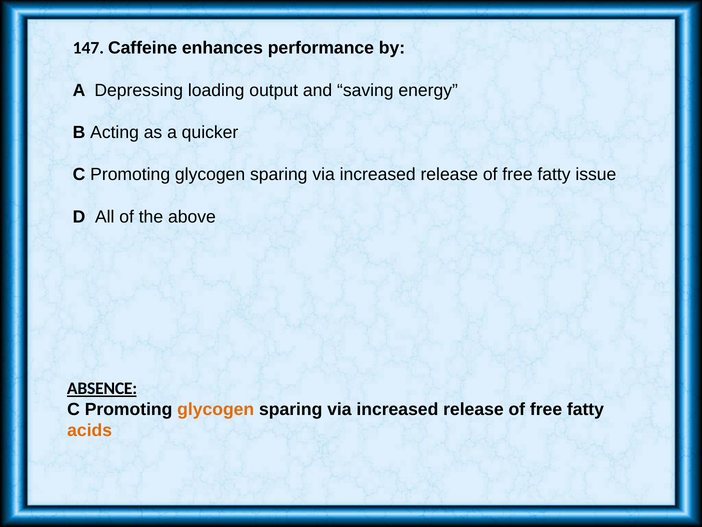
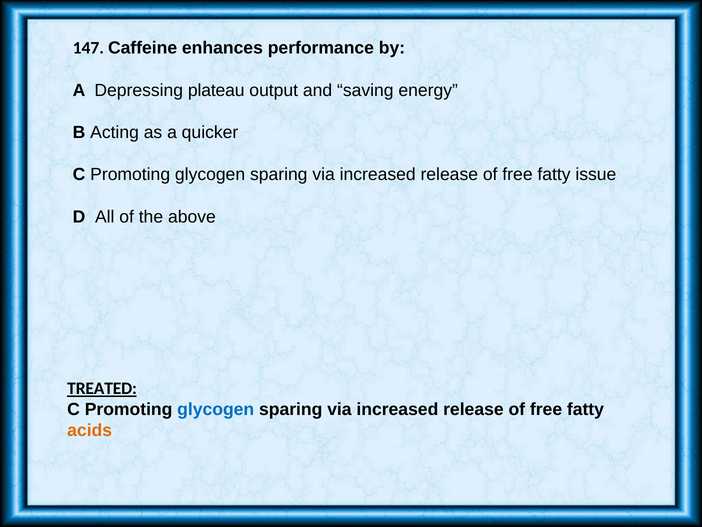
loading: loading -> plateau
ABSENCE: ABSENCE -> TREATED
glycogen at (216, 409) colour: orange -> blue
